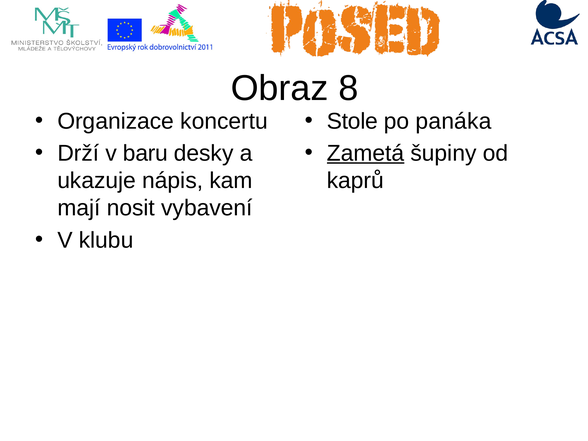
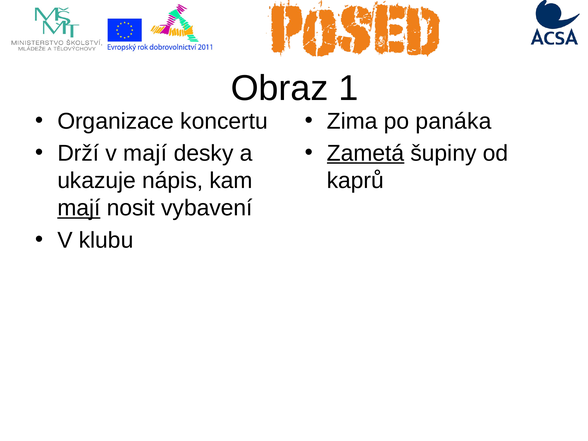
8: 8 -> 1
Stole: Stole -> Zima
v baru: baru -> mají
mají at (79, 208) underline: none -> present
